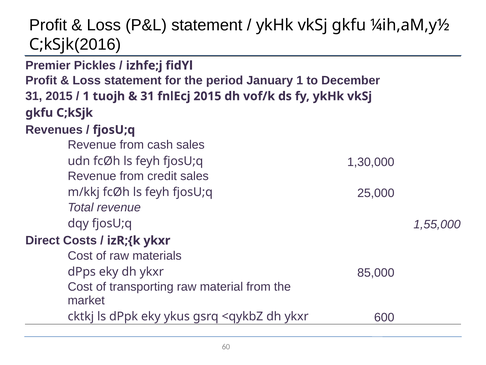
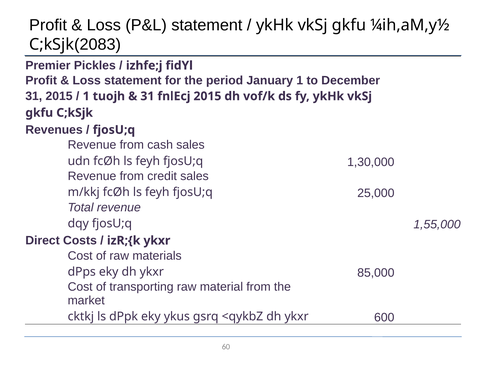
2016: 2016 -> 2083
